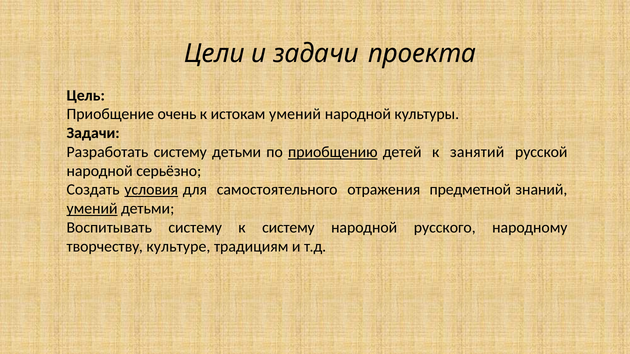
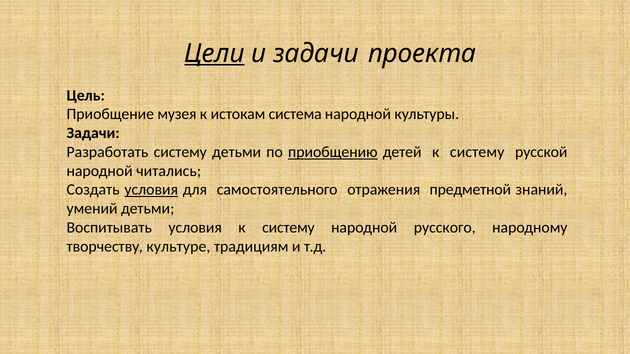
Цели underline: none -> present
очень: очень -> музея
истокам умений: умений -> система
детей к занятий: занятий -> систему
серьёзно: серьёзно -> читались
умений at (92, 209) underline: present -> none
Воспитывать систему: систему -> условия
